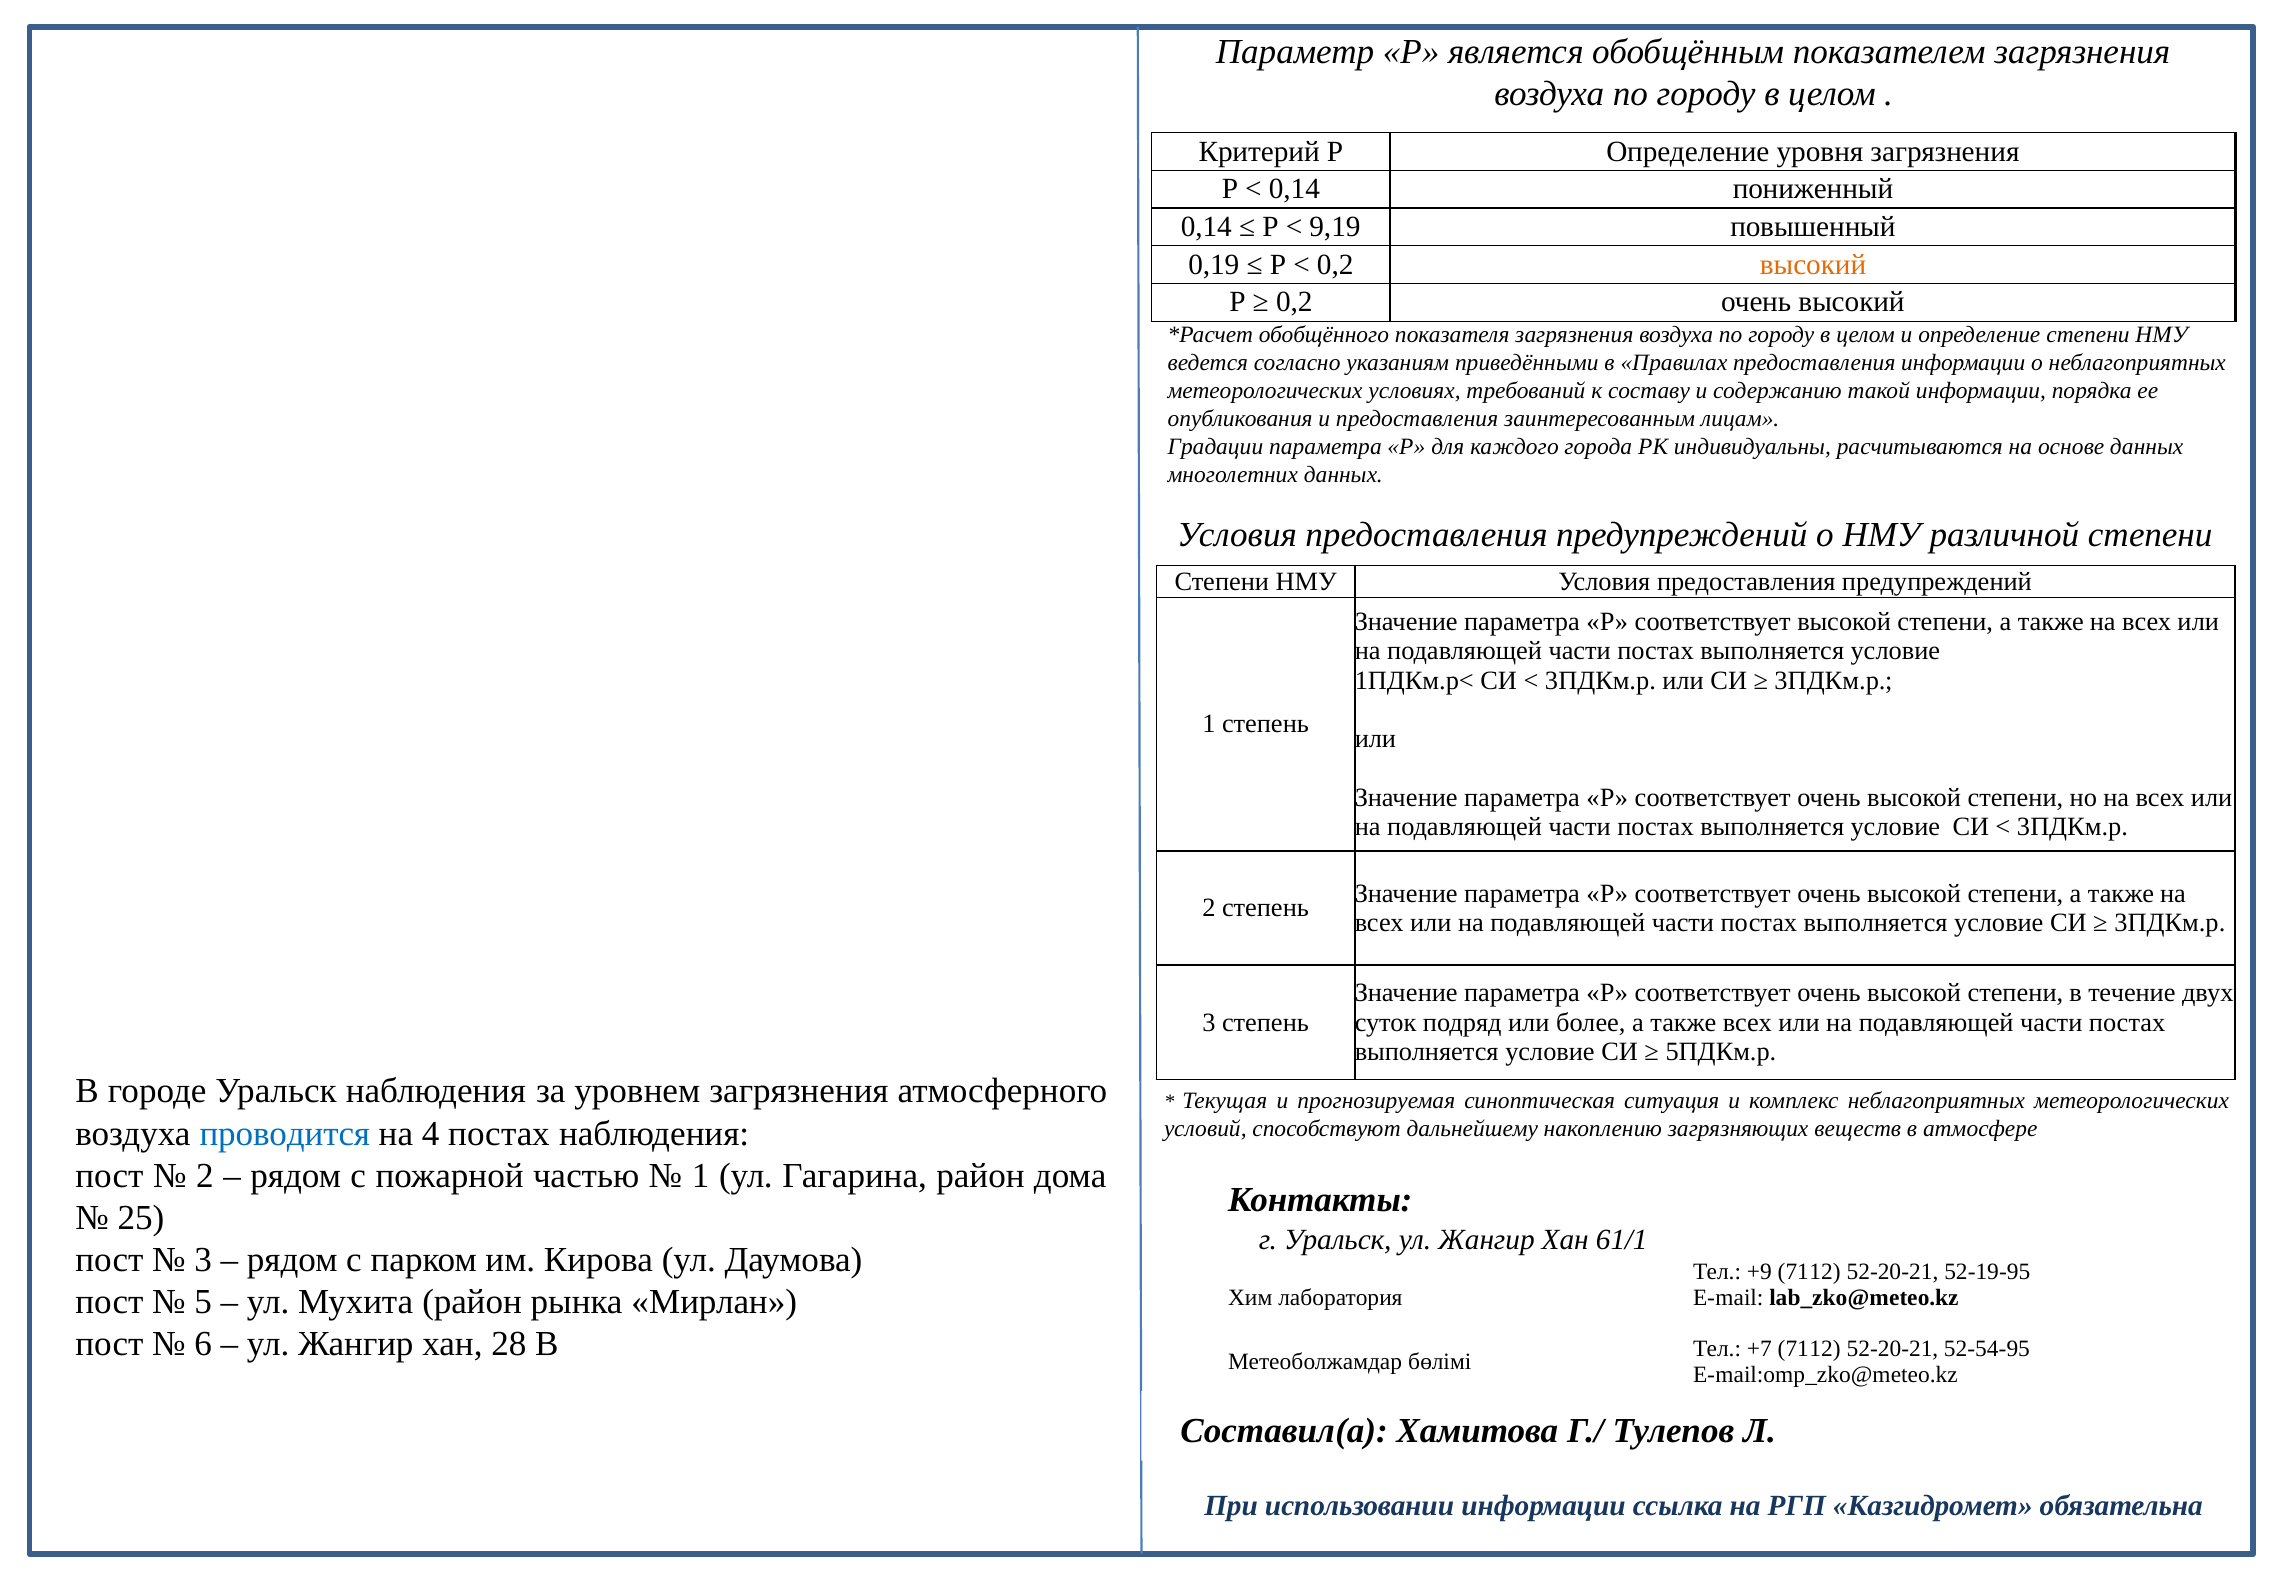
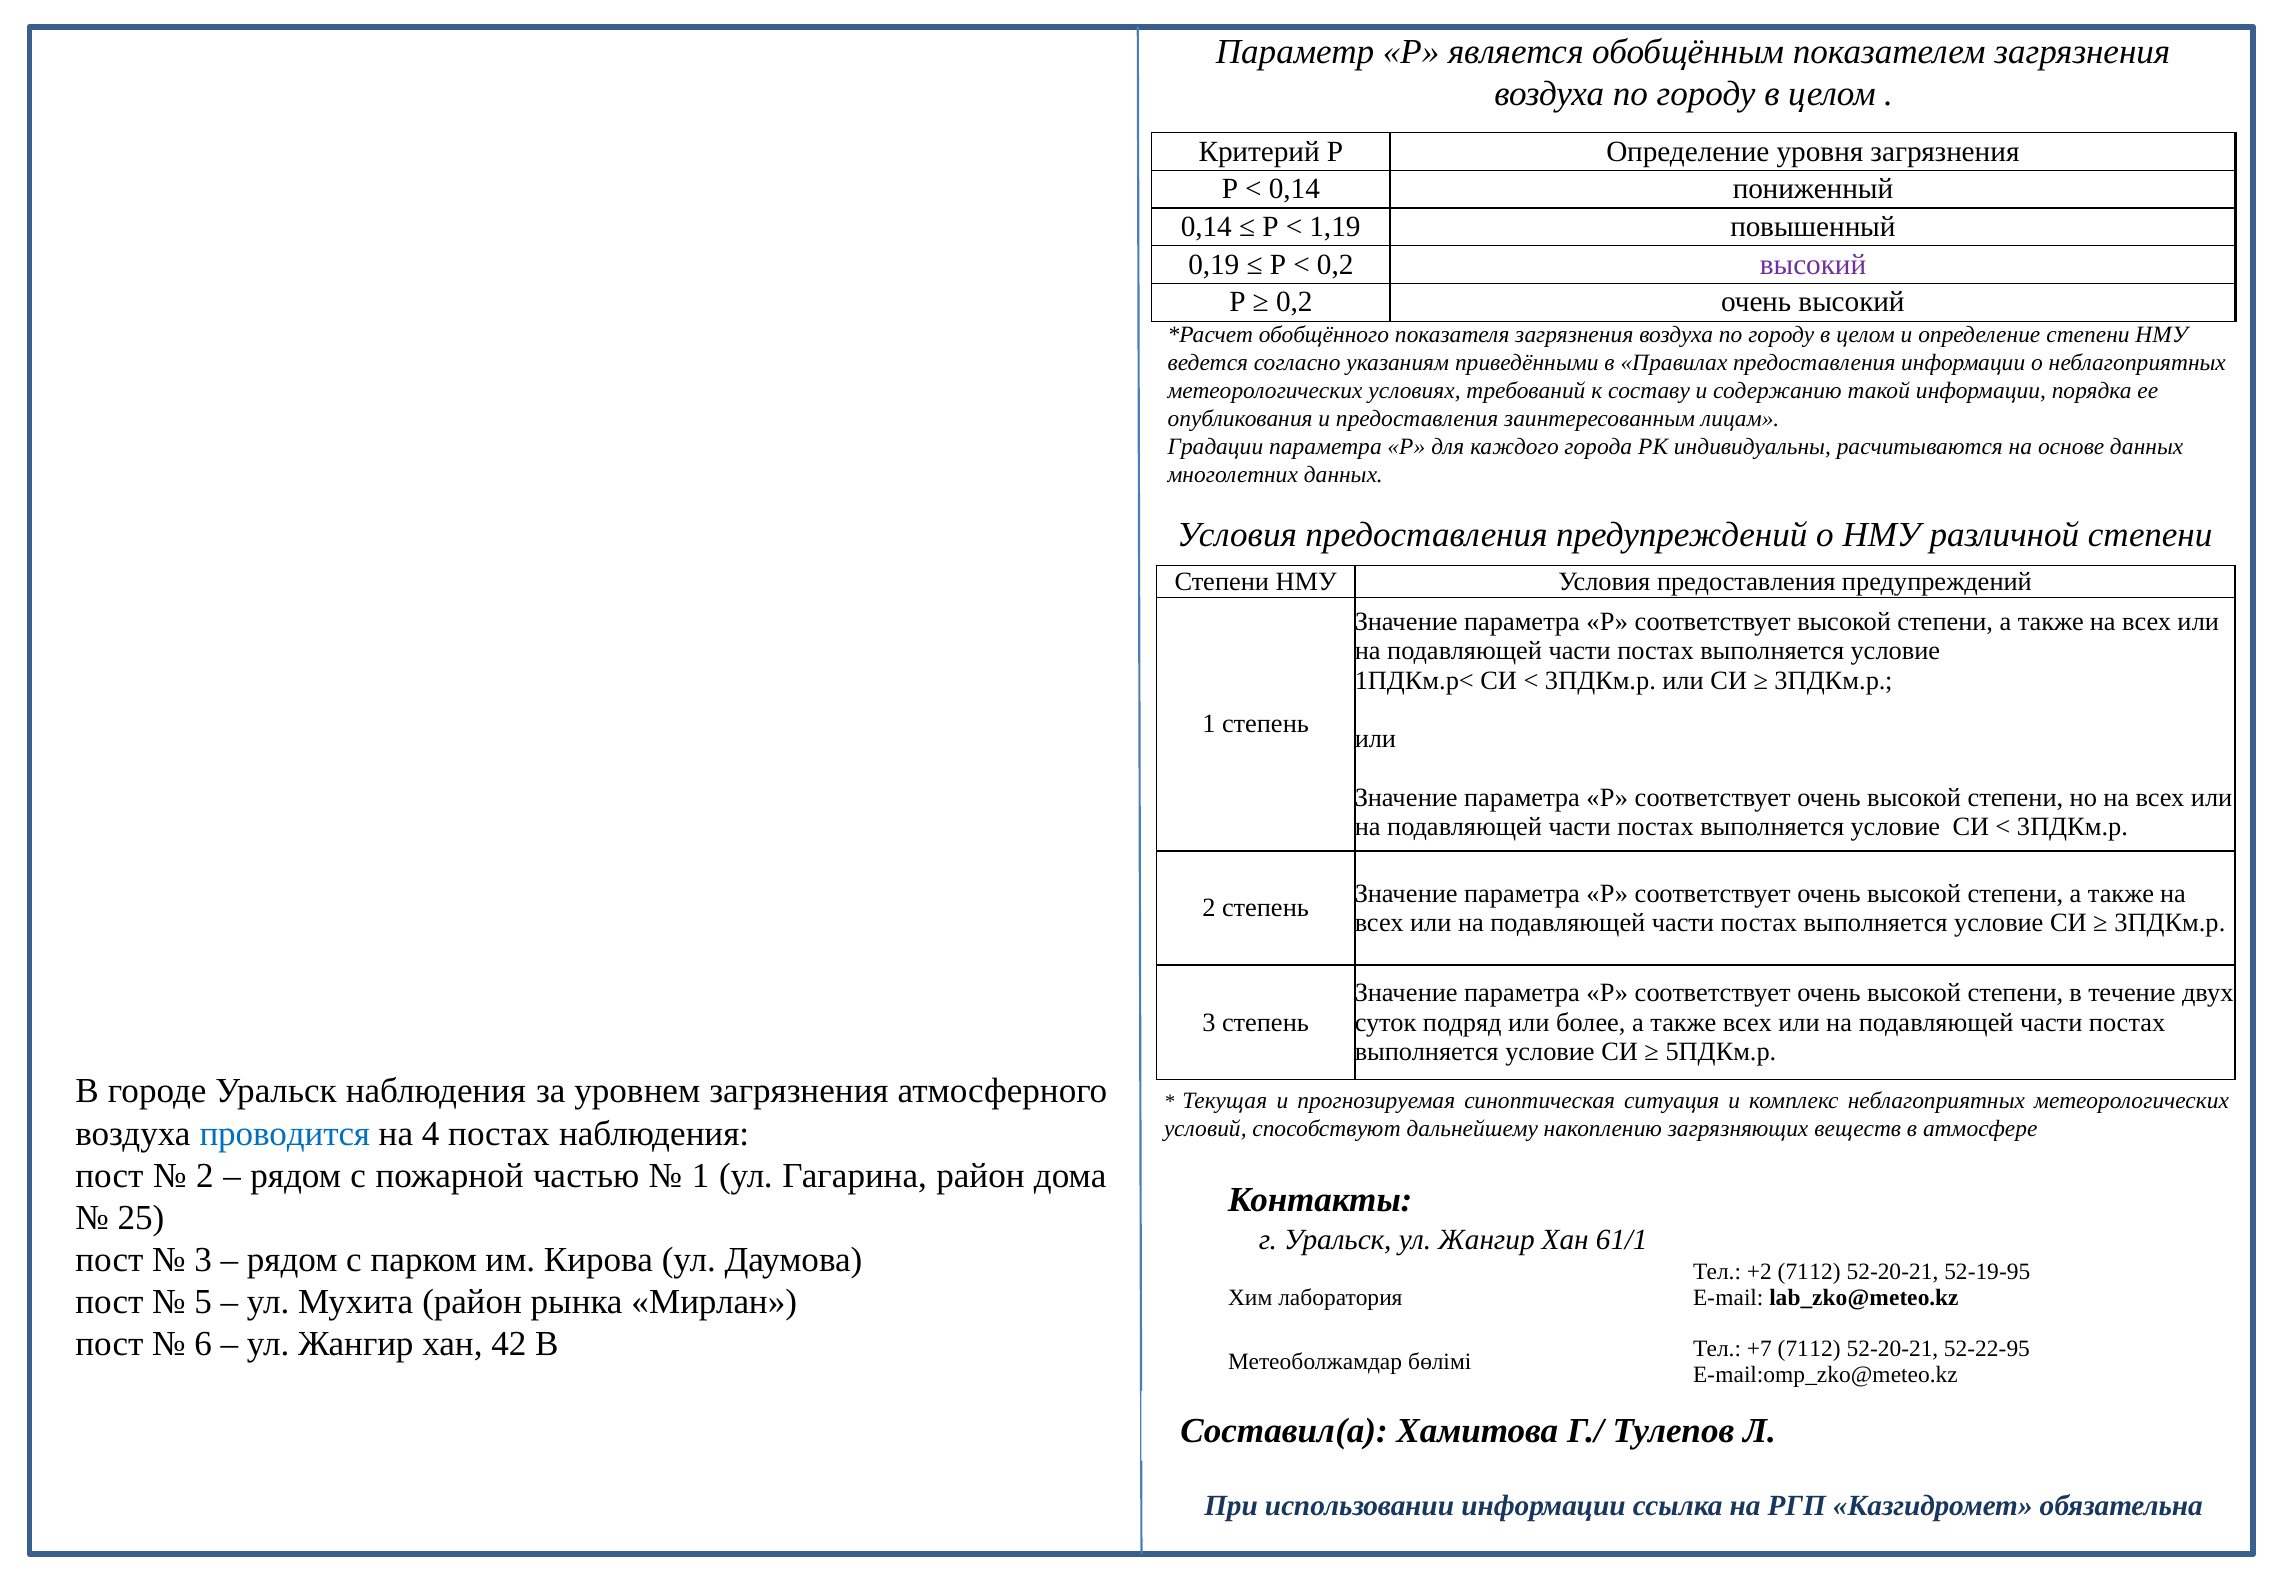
9,19: 9,19 -> 1,19
высокий at (1813, 264) colour: orange -> purple
+9: +9 -> +2
28: 28 -> 42
52-54-95: 52-54-95 -> 52-22-95
